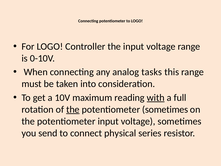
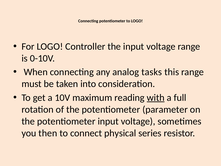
the at (73, 109) underline: present -> none
potentiometer sometimes: sometimes -> parameter
send: send -> then
